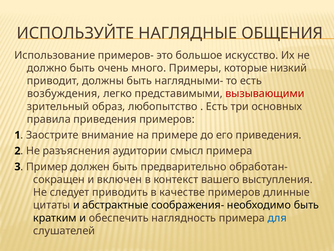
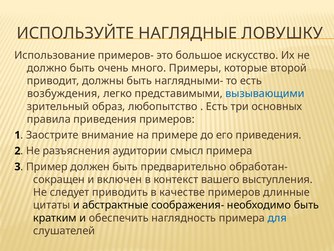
ОБЩЕНИЯ: ОБЩЕНИЯ -> ЛОВУШКУ
низкий: низкий -> второй
вызывающими colour: red -> blue
